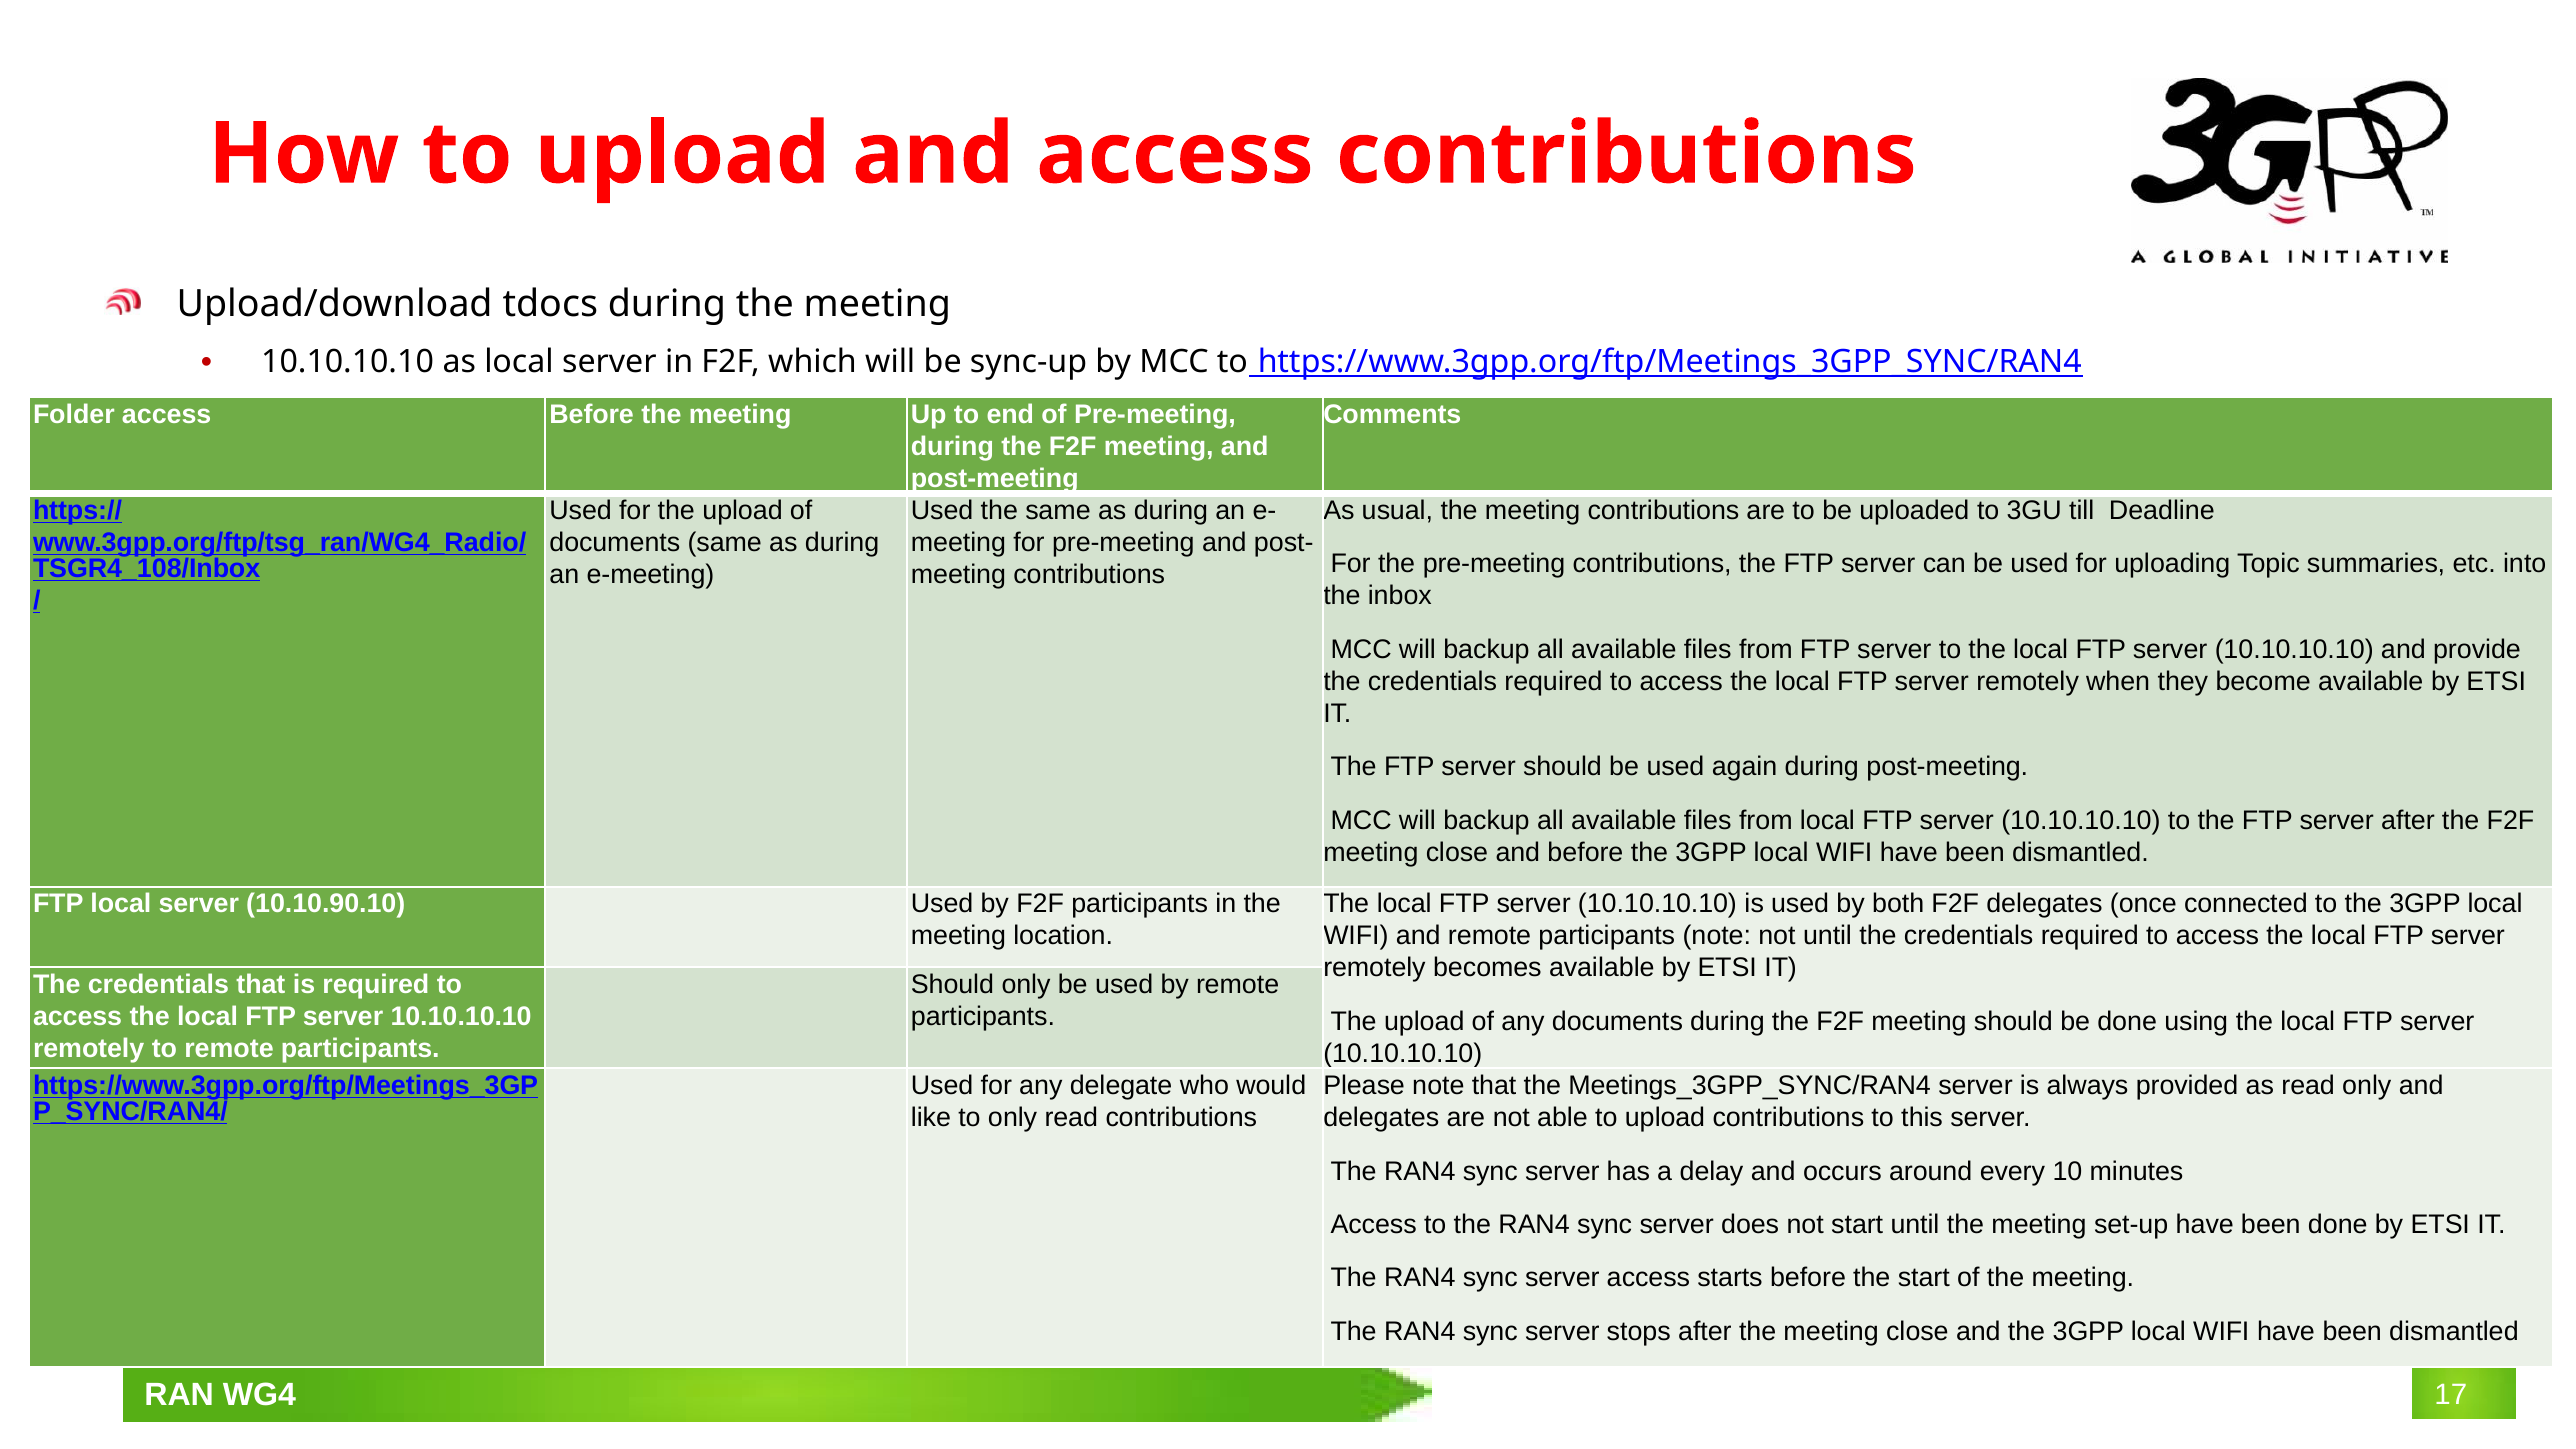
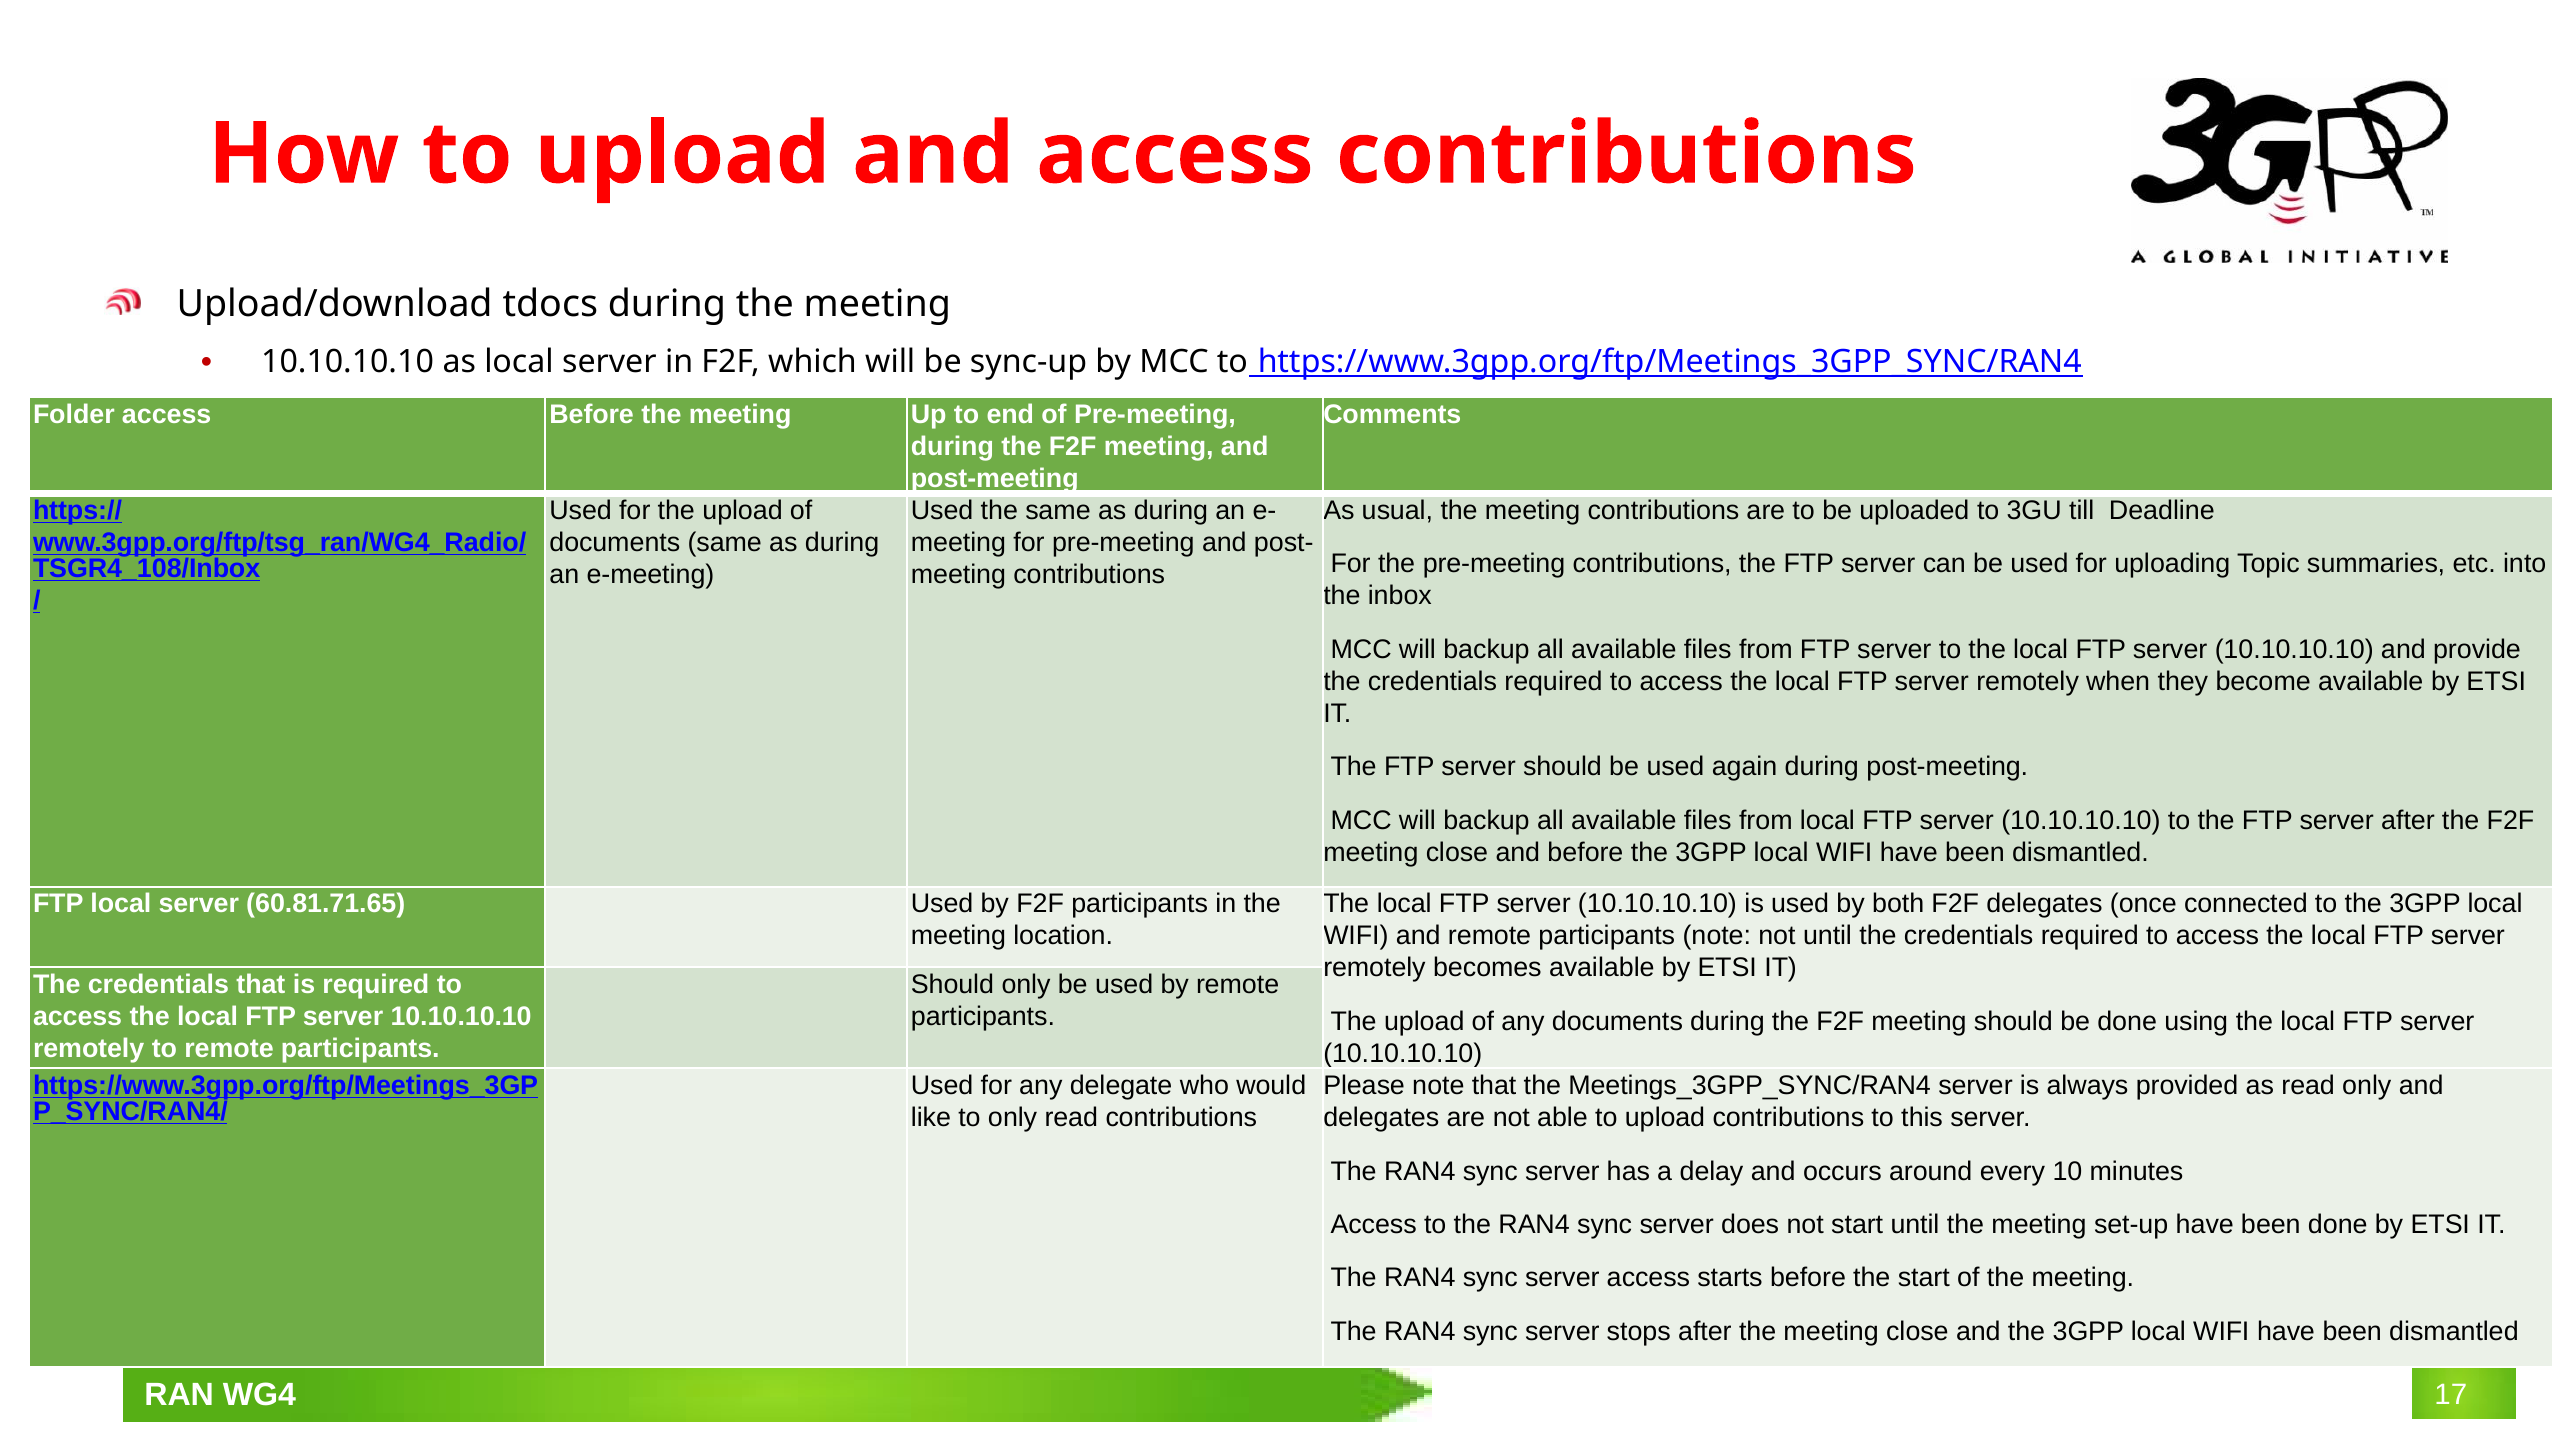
10.10.90.10: 10.10.90.10 -> 60.81.71.65
